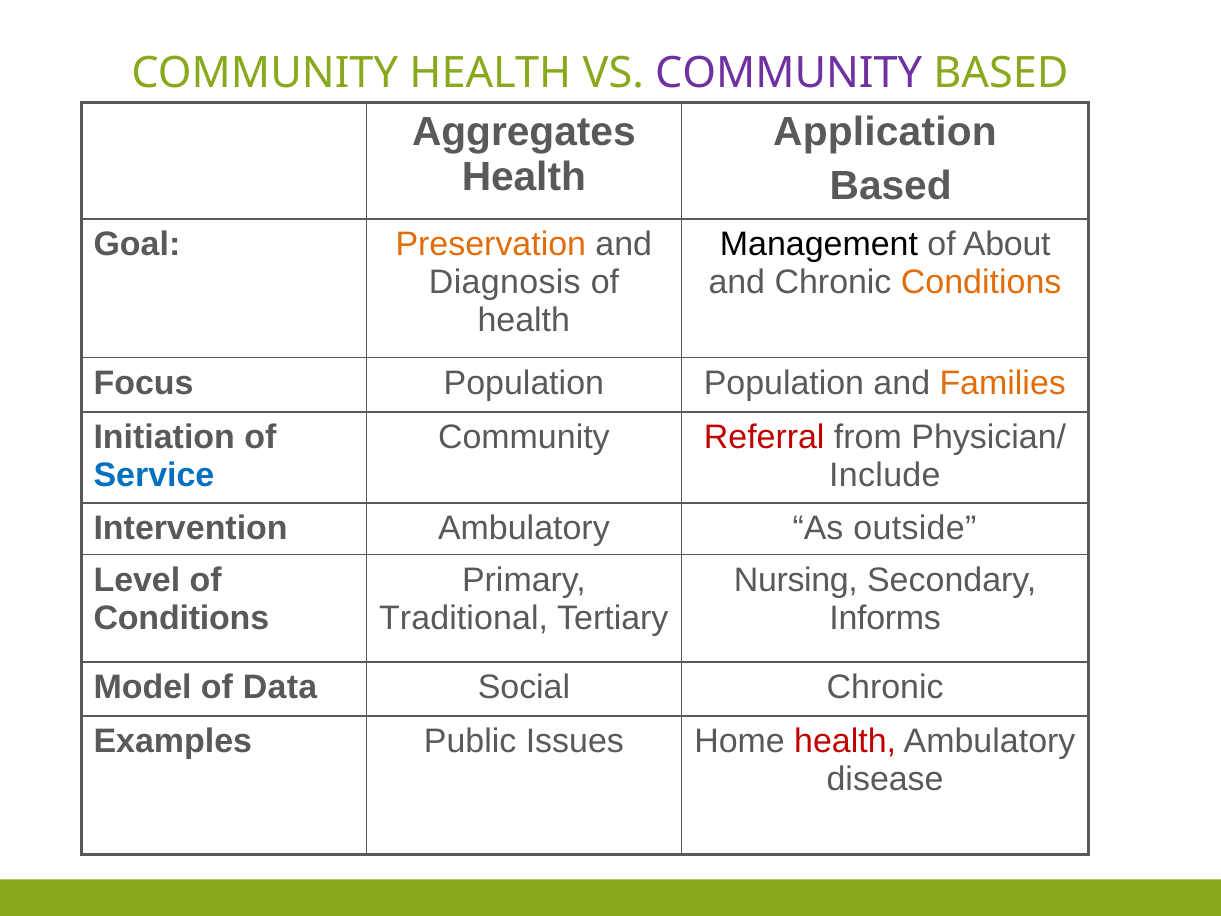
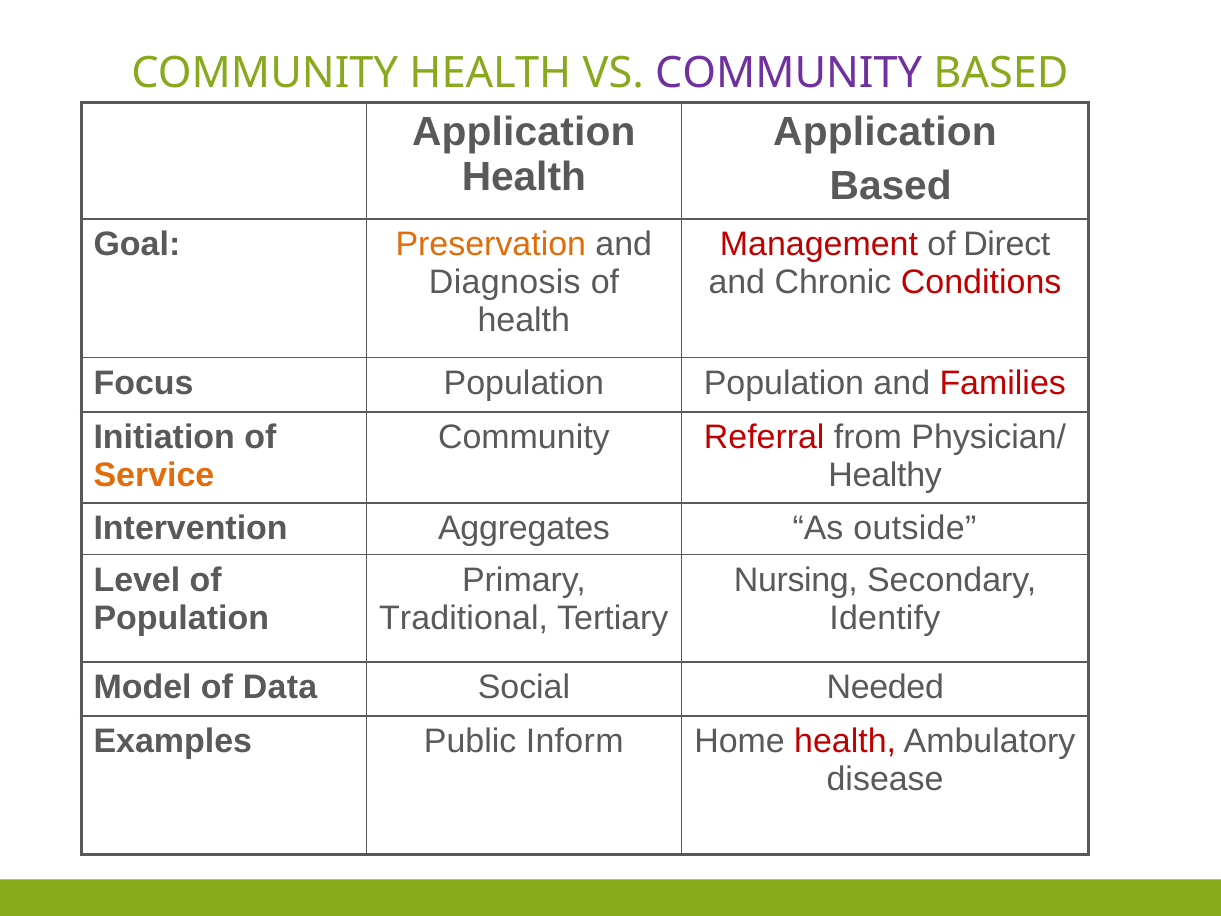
Aggregates at (524, 132): Aggregates -> Application
Management colour: black -> red
About: About -> Direct
Conditions at (981, 282) colour: orange -> red
Families colour: orange -> red
Service colour: blue -> orange
Include: Include -> Healthy
Intervention Ambulatory: Ambulatory -> Aggregates
Conditions at (181, 618): Conditions -> Population
Informs: Informs -> Identify
Social Chronic: Chronic -> Needed
Issues: Issues -> Inform
